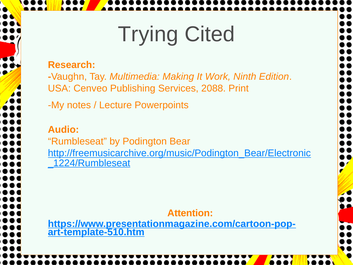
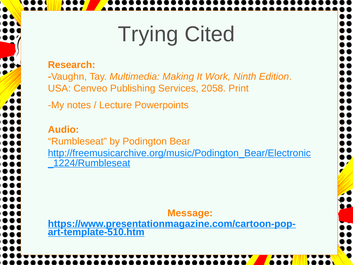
2088: 2088 -> 2058
Attention: Attention -> Message
